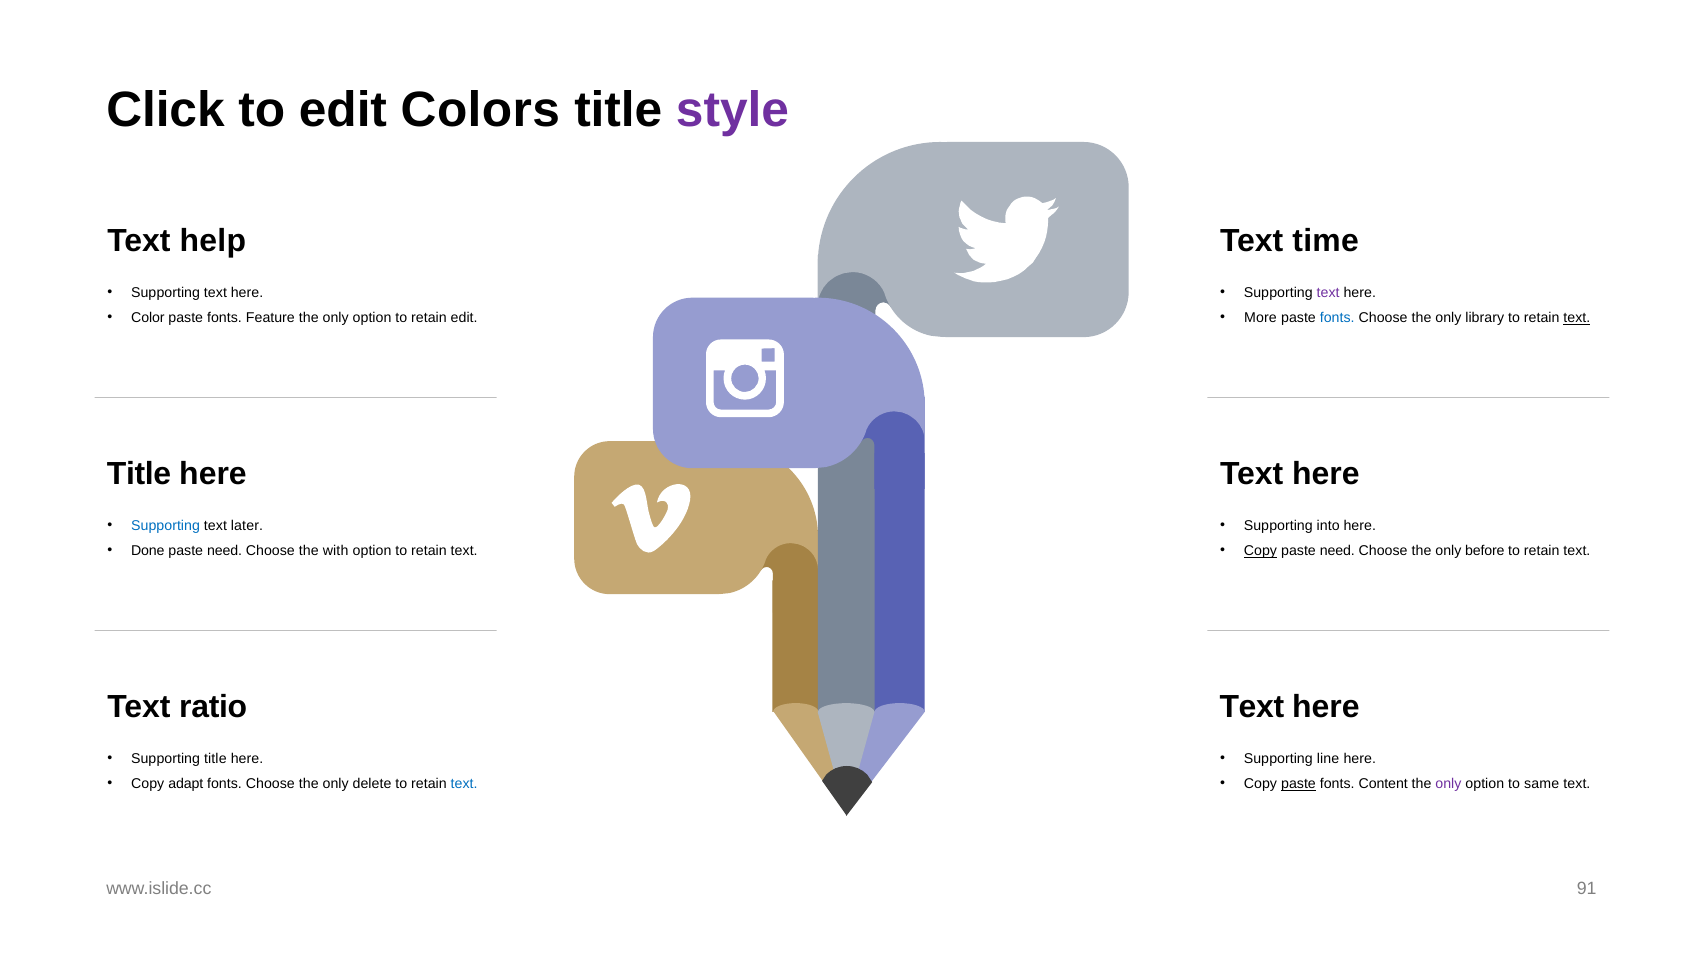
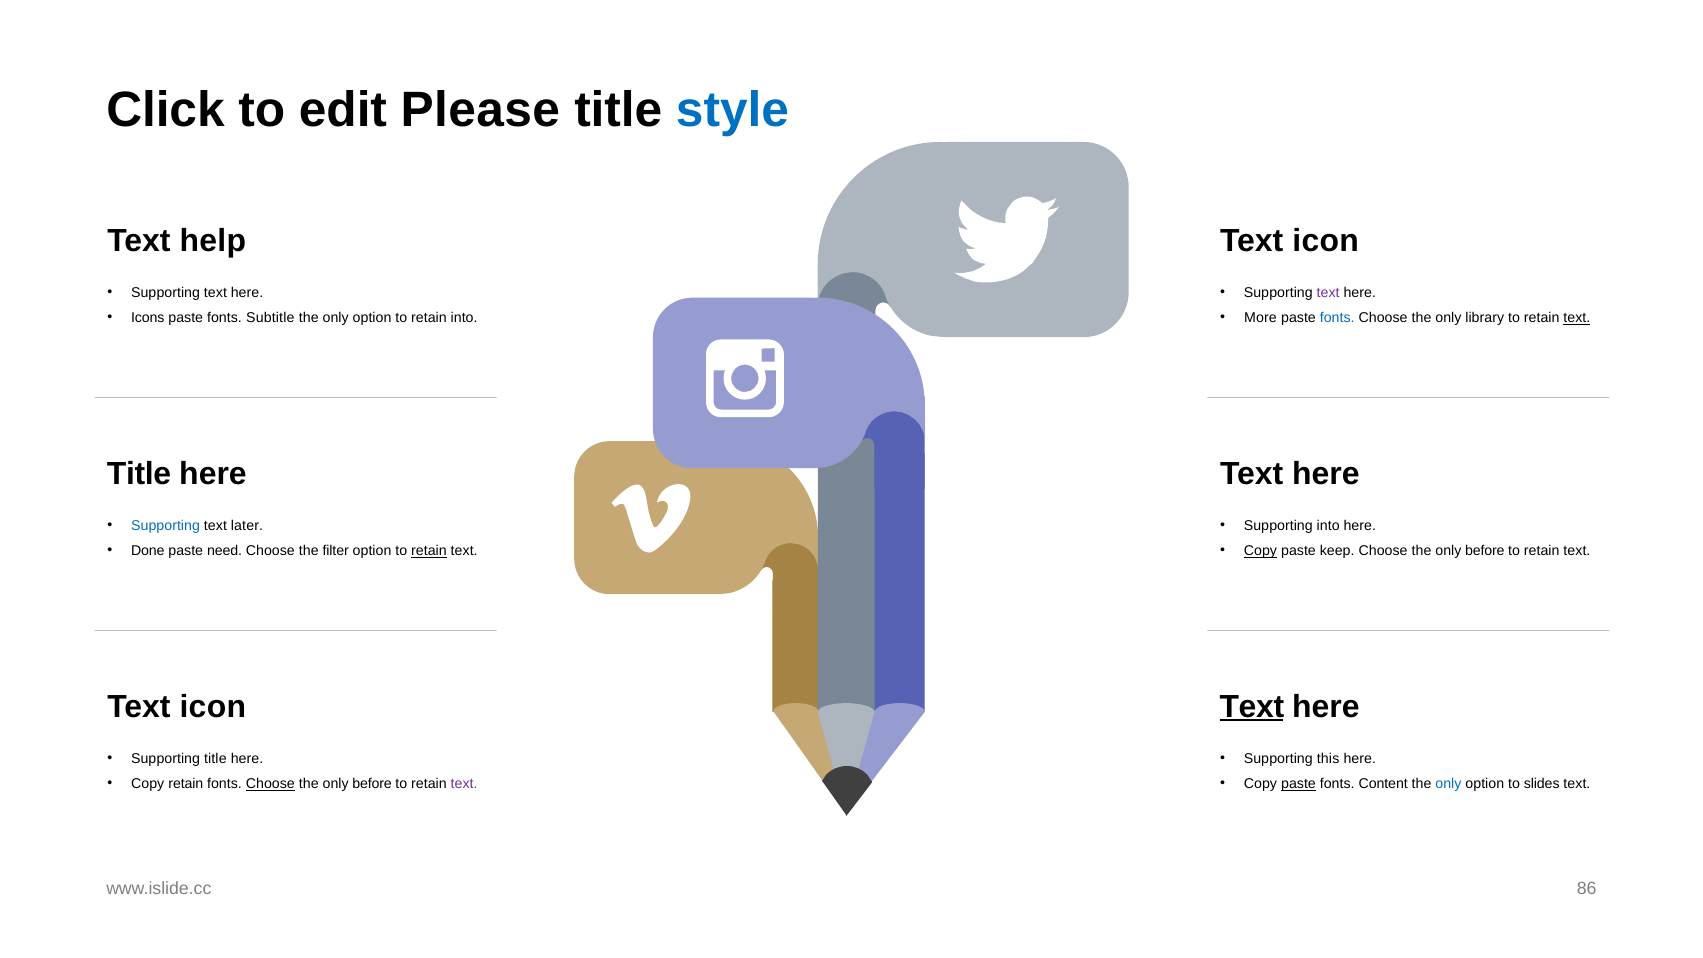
Colors: Colors -> Please
style colour: purple -> blue
time at (1326, 241): time -> icon
Color: Color -> Icons
Feature: Feature -> Subtitle
retain edit: edit -> into
with: with -> filter
retain at (429, 551) underline: none -> present
need at (1337, 551): need -> keep
ratio at (213, 707): ratio -> icon
Text at (1252, 707) underline: none -> present
line: line -> this
Copy adapt: adapt -> retain
Choose at (270, 784) underline: none -> present
delete at (372, 784): delete -> before
text at (464, 784) colour: blue -> purple
only at (1448, 784) colour: purple -> blue
same: same -> slides
91: 91 -> 86
